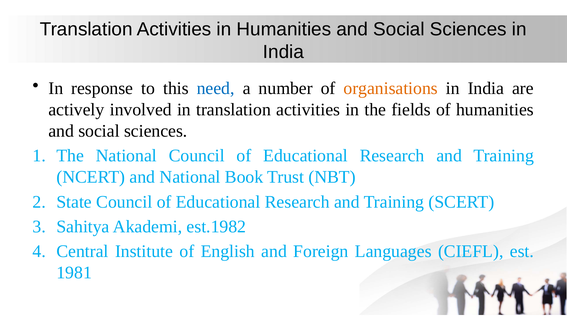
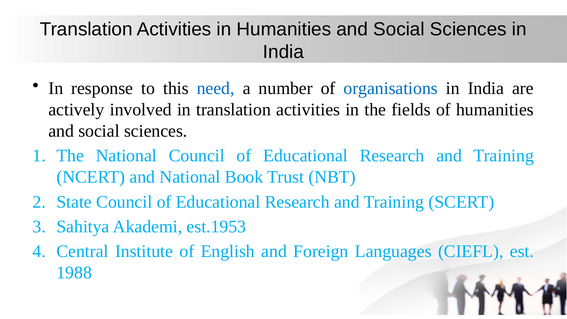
organisations colour: orange -> blue
est.1982: est.1982 -> est.1953
1981: 1981 -> 1988
